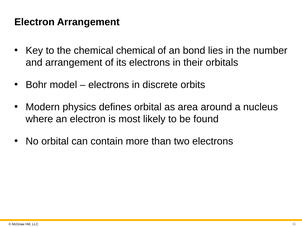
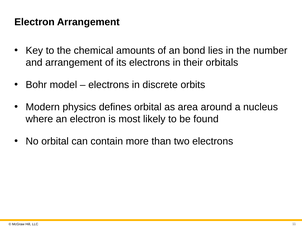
chemical chemical: chemical -> amounts
